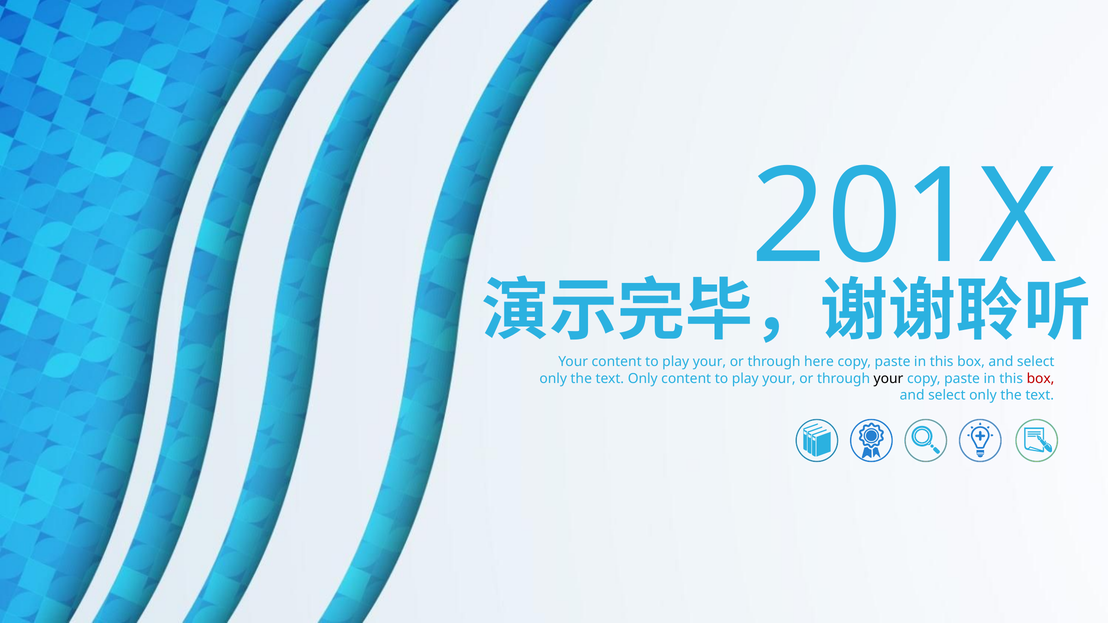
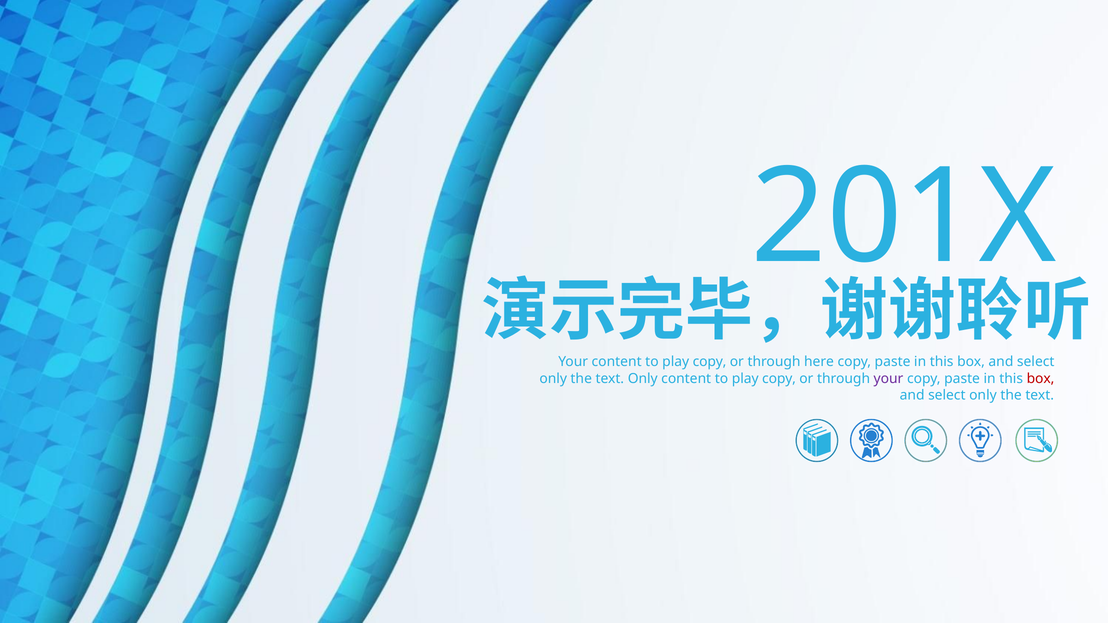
your at (709, 362): your -> copy
your at (779, 379): your -> copy
your at (888, 379) colour: black -> purple
